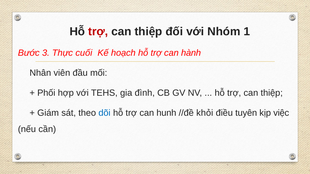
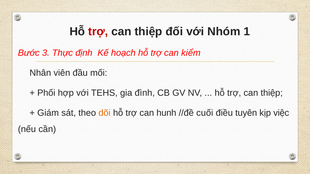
cuối: cuối -> định
hành: hành -> kiểm
dõi colour: blue -> orange
khỏi: khỏi -> cuối
